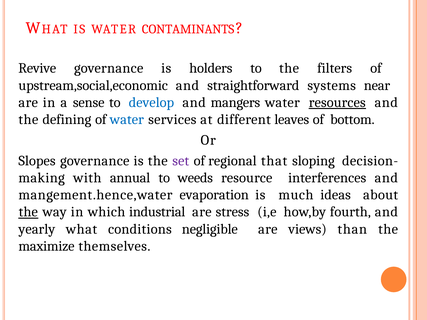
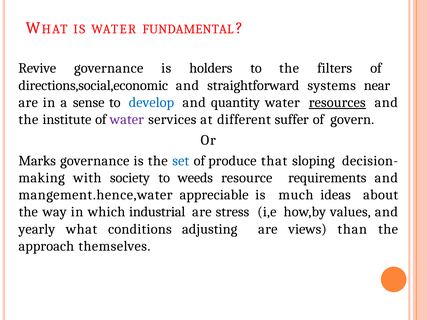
CONTAMINANTS: CONTAMINANTS -> FUNDAMENTAL
upstream,social,economic: upstream,social,economic -> directions,social,economic
mangers: mangers -> quantity
defining: defining -> institute
water at (127, 120) colour: blue -> purple
leaves: leaves -> suffer
bottom: bottom -> govern
Slopes: Slopes -> Marks
set colour: purple -> blue
regional: regional -> produce
annual: annual -> society
interferences: interferences -> requirements
evaporation: evaporation -> appreciable
the at (28, 212) underline: present -> none
fourth: fourth -> values
negligible: negligible -> adjusting
maximize: maximize -> approach
